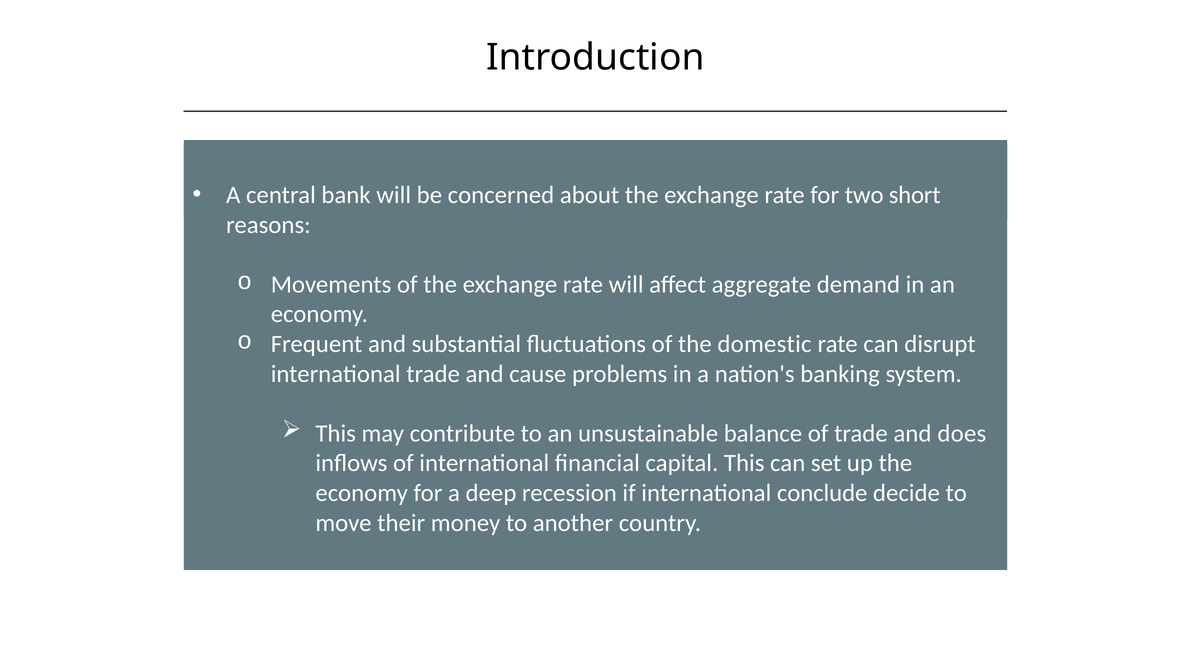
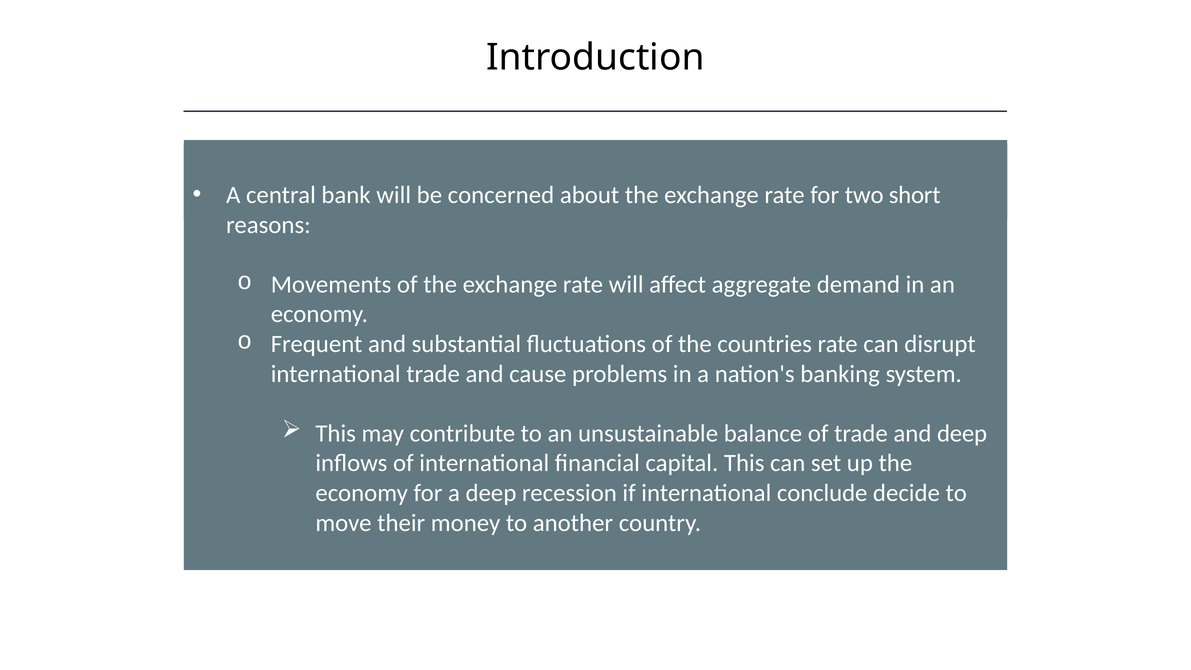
domestic: domestic -> countries
and does: does -> deep
